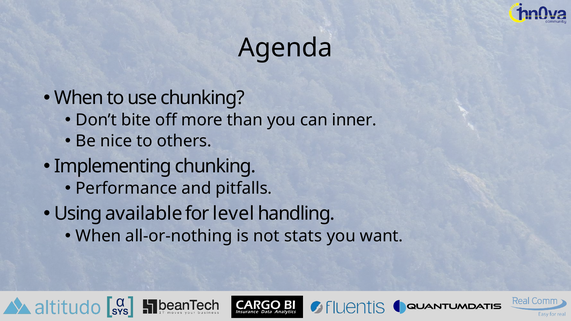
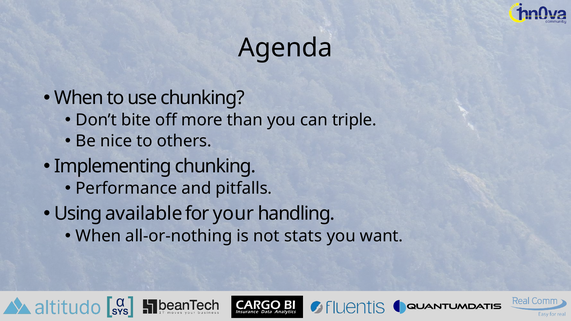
inner: inner -> triple
level: level -> your
